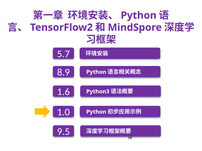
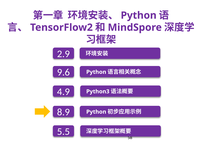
5.7: 5.7 -> 2.9
8.9: 8.9 -> 9.6
1.6: 1.6 -> 4.9
1.0: 1.0 -> 8.9
9.5: 9.5 -> 5.5
